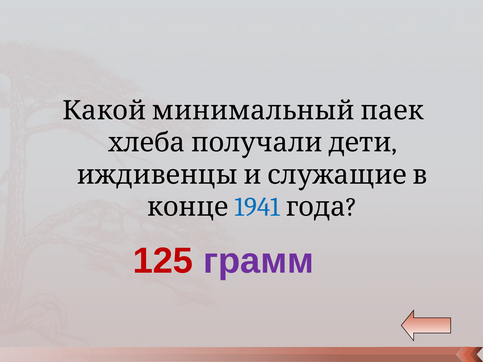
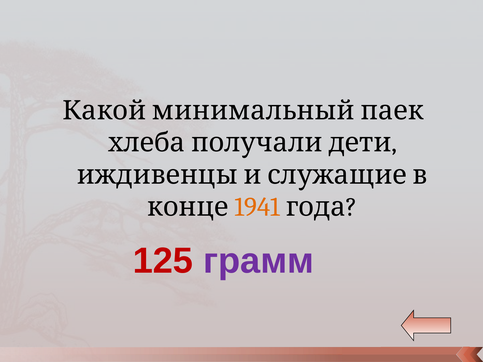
1941 colour: blue -> orange
